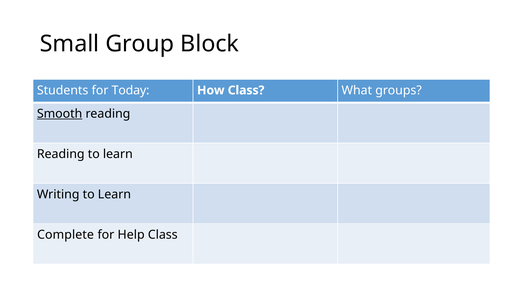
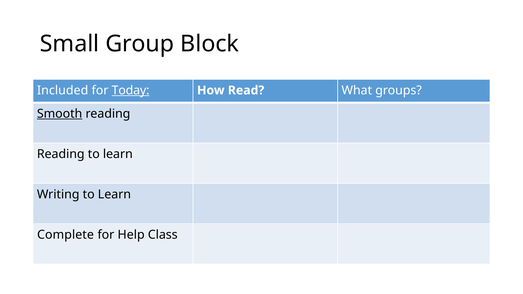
Students: Students -> Included
Today underline: none -> present
How Class: Class -> Read
